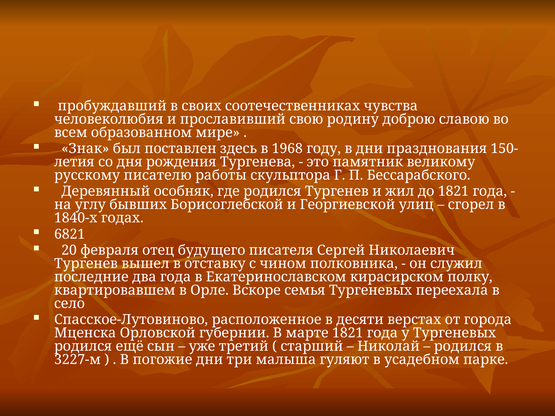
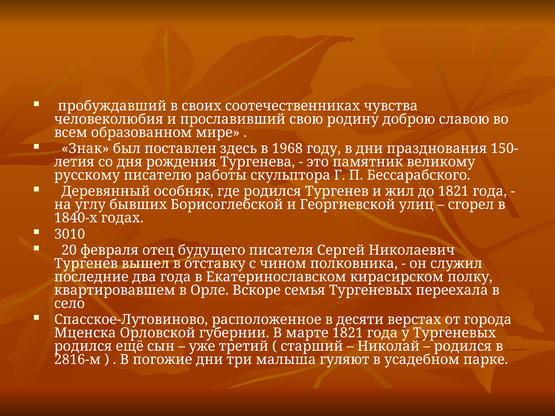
6821: 6821 -> 3010
3227-м: 3227-м -> 2816-м
